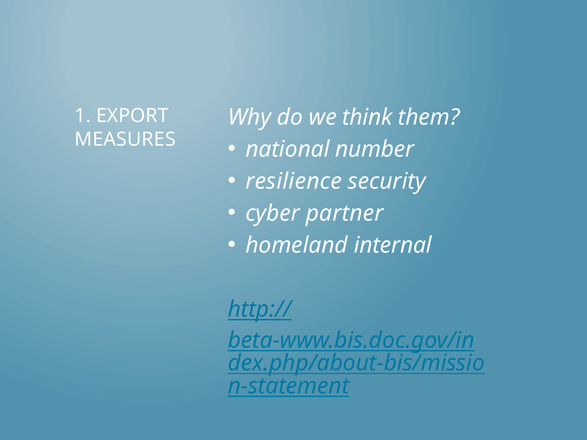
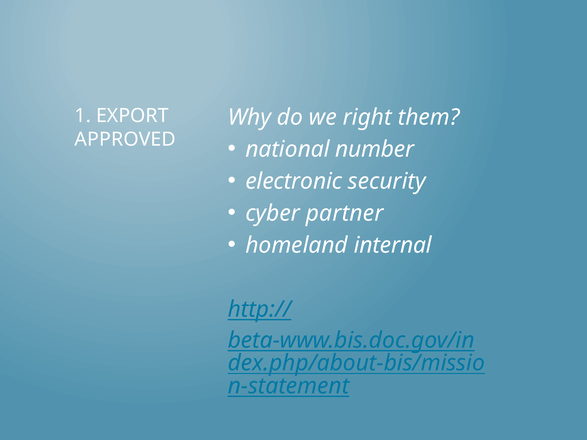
think: think -> right
MEASURES: MEASURES -> APPROVED
resilience: resilience -> electronic
